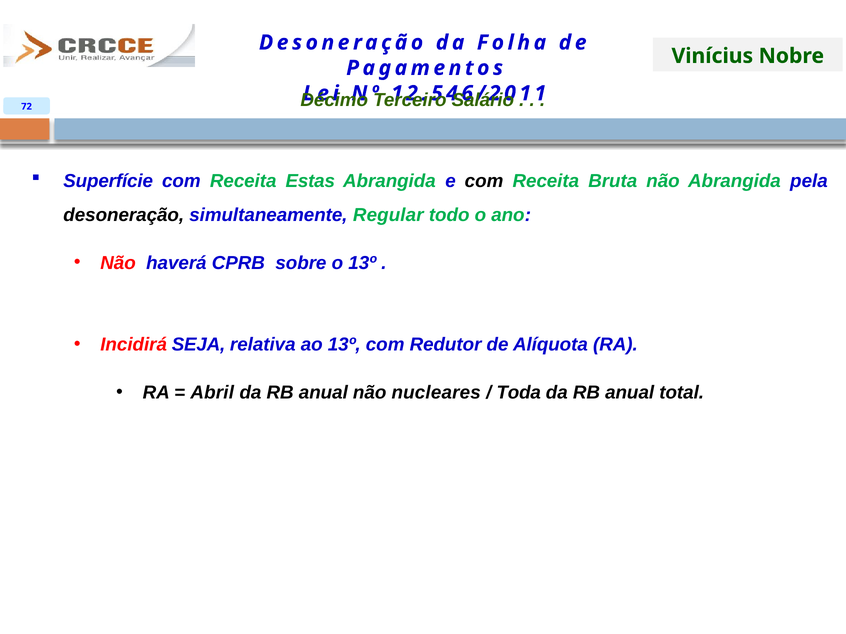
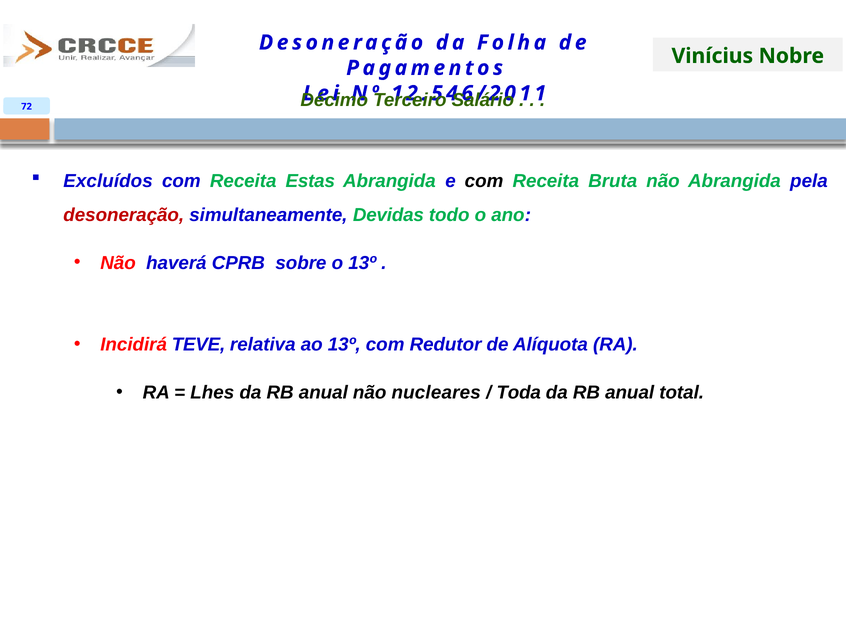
Superfície: Superfície -> Excluídos
desoneração at (124, 215) colour: black -> red
Regular: Regular -> Devidas
SEJA: SEJA -> TEVE
Abril: Abril -> Lhes
